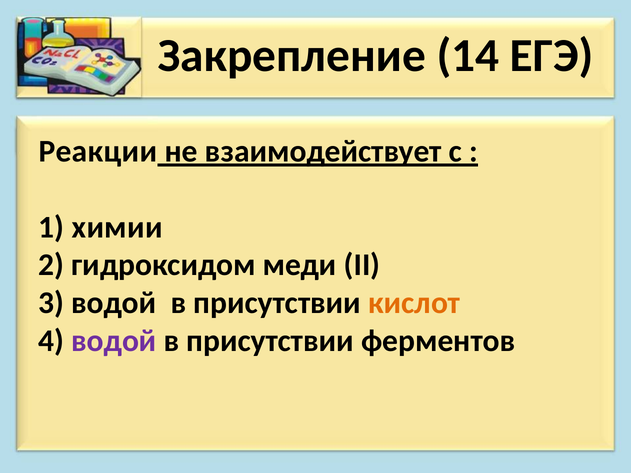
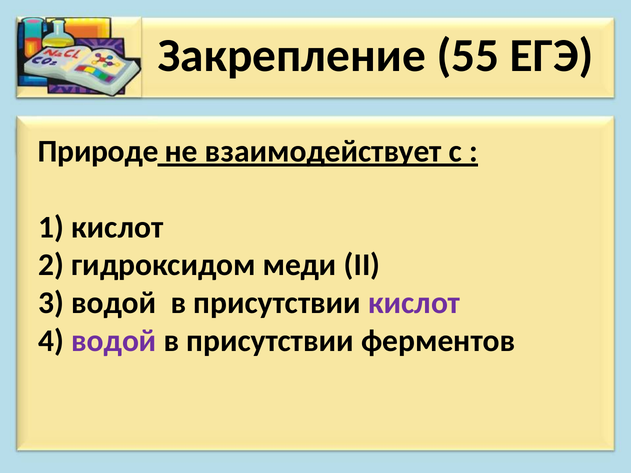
14: 14 -> 55
Реакции: Реакции -> Природе
1 химии: химии -> кислот
кислот at (414, 303) colour: orange -> purple
